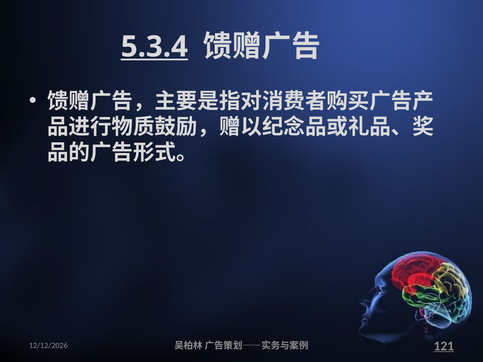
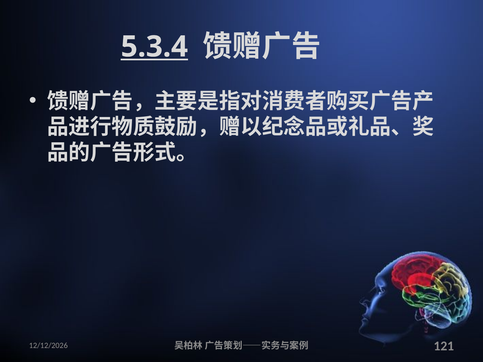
121 underline: present -> none
